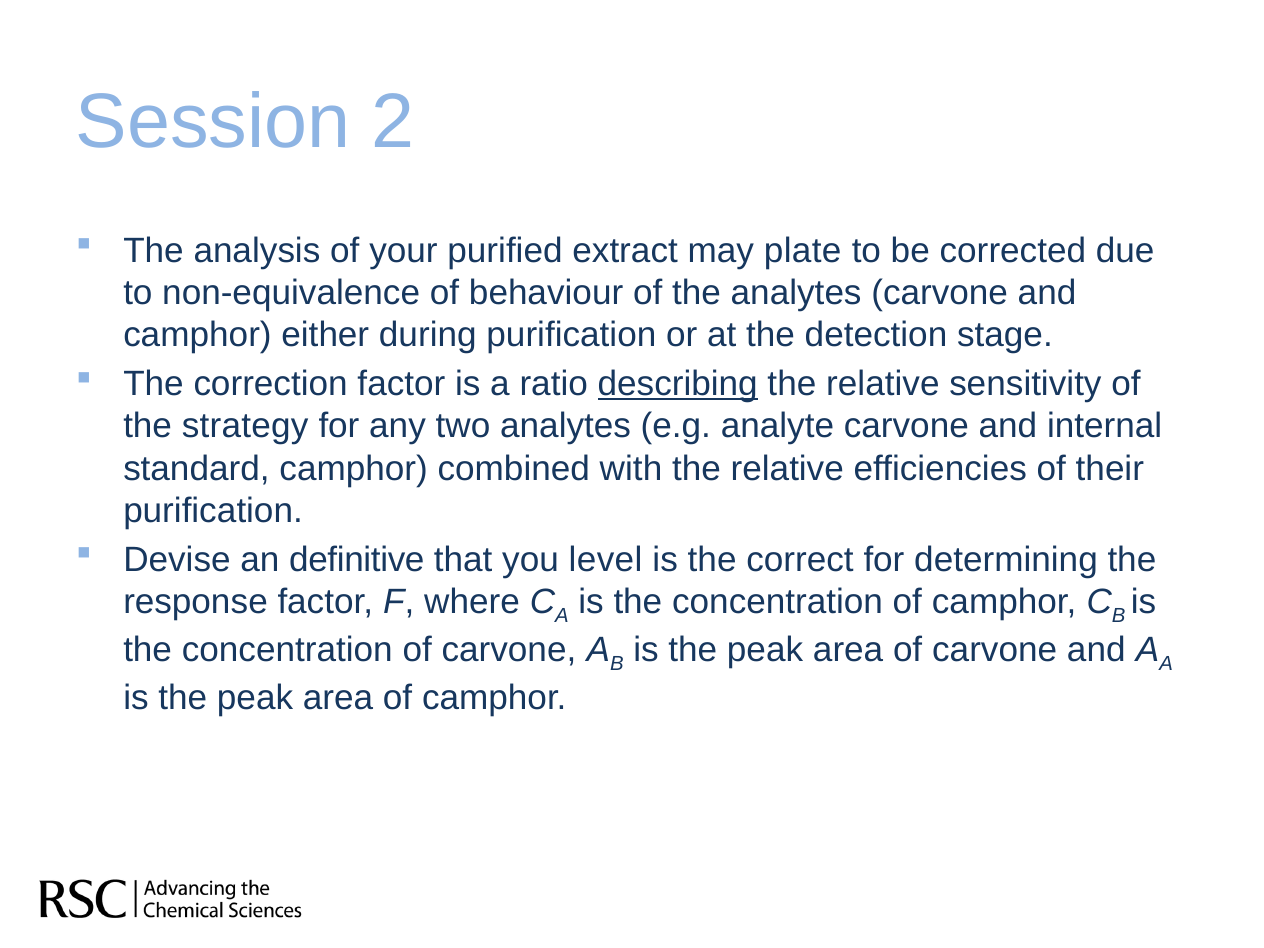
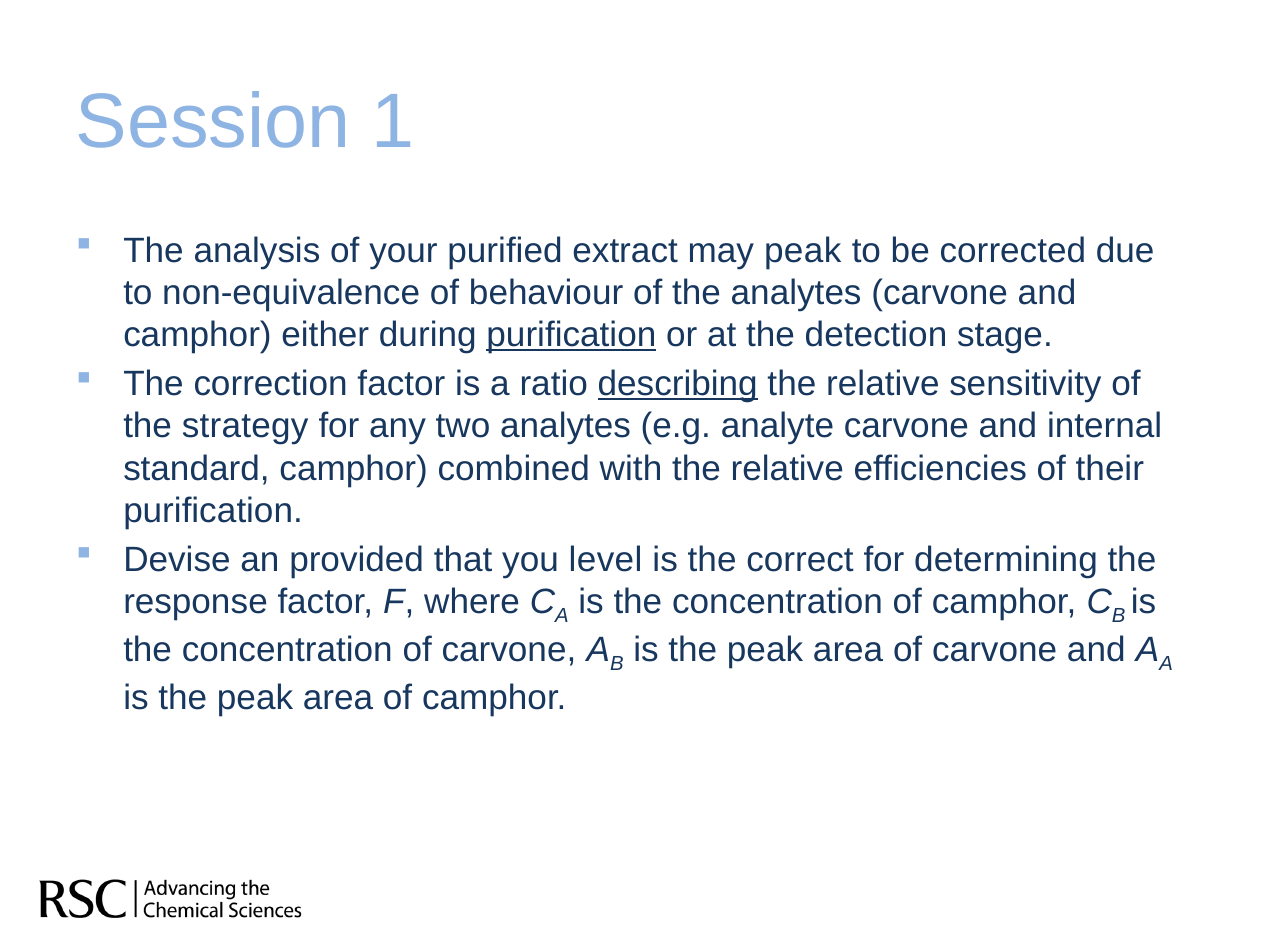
2: 2 -> 1
may plate: plate -> peak
purification at (571, 335) underline: none -> present
definitive: definitive -> provided
